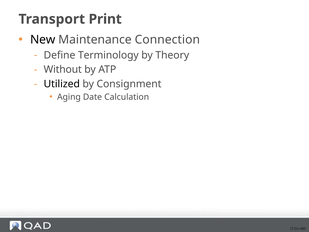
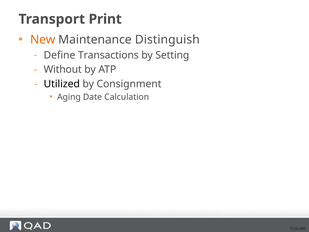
New colour: black -> orange
Connection: Connection -> Distinguish
Terminology: Terminology -> Transactions
Theory: Theory -> Setting
